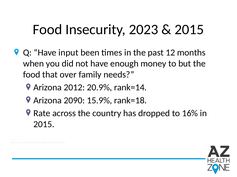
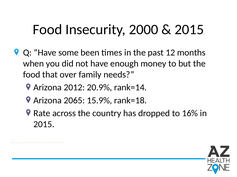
2023: 2023 -> 2000
input: input -> some
2090: 2090 -> 2065
